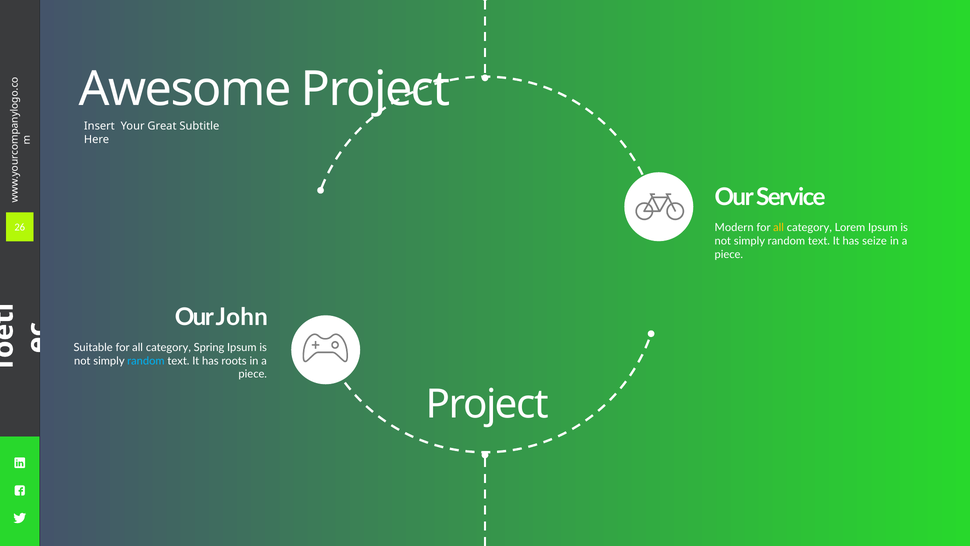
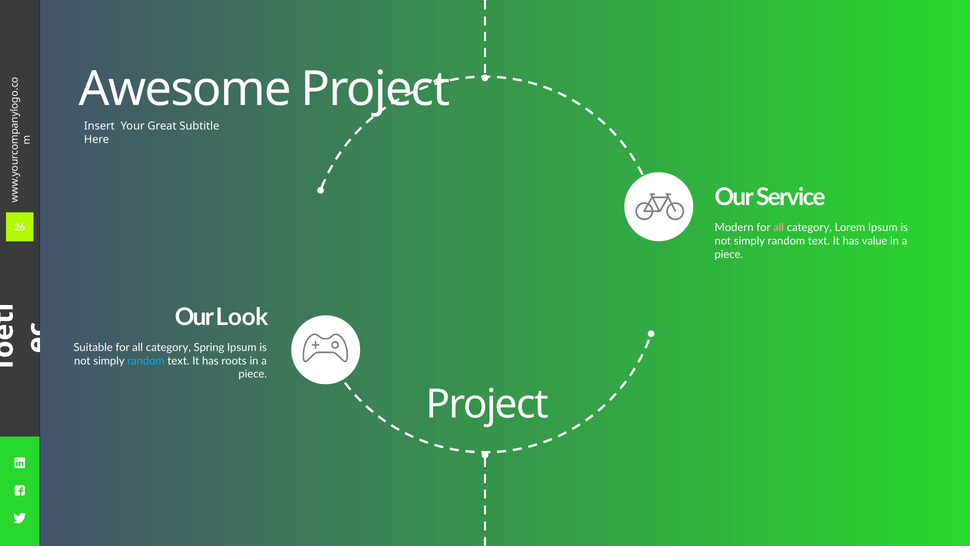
all at (779, 228) colour: yellow -> pink
seize: seize -> value
John: John -> Look
